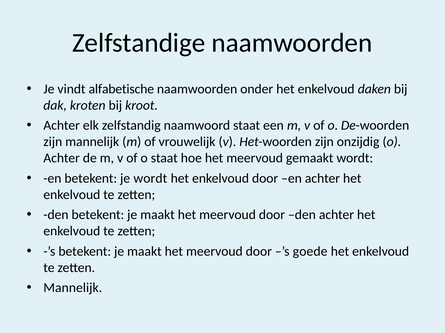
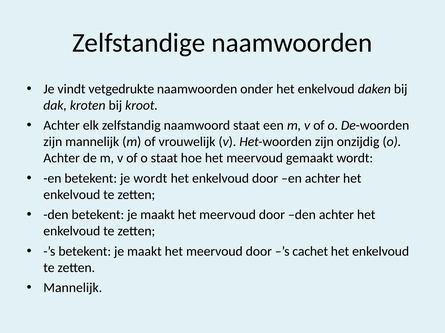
alfabetische: alfabetische -> vetgedrukte
goede: goede -> cachet
